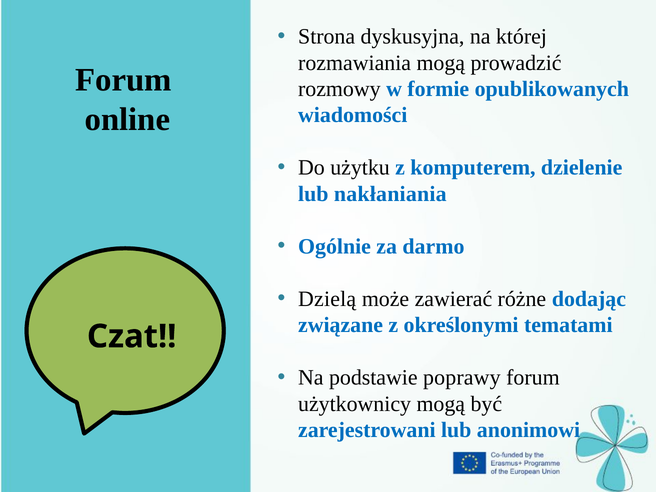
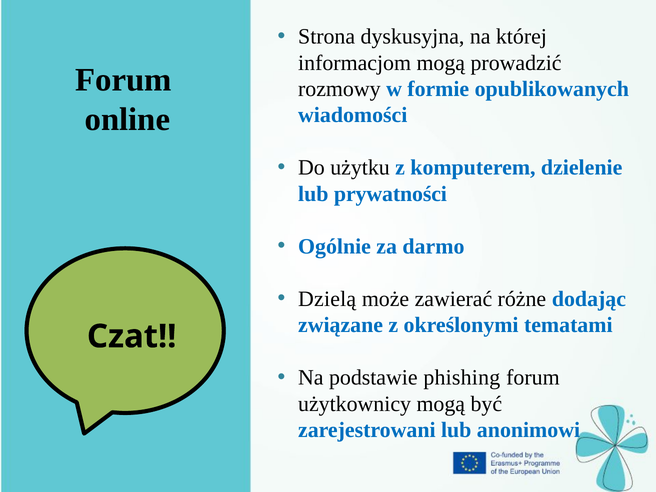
rozmawiania: rozmawiania -> informacjom
nakłaniania: nakłaniania -> prywatności
poprawy: poprawy -> phishing
